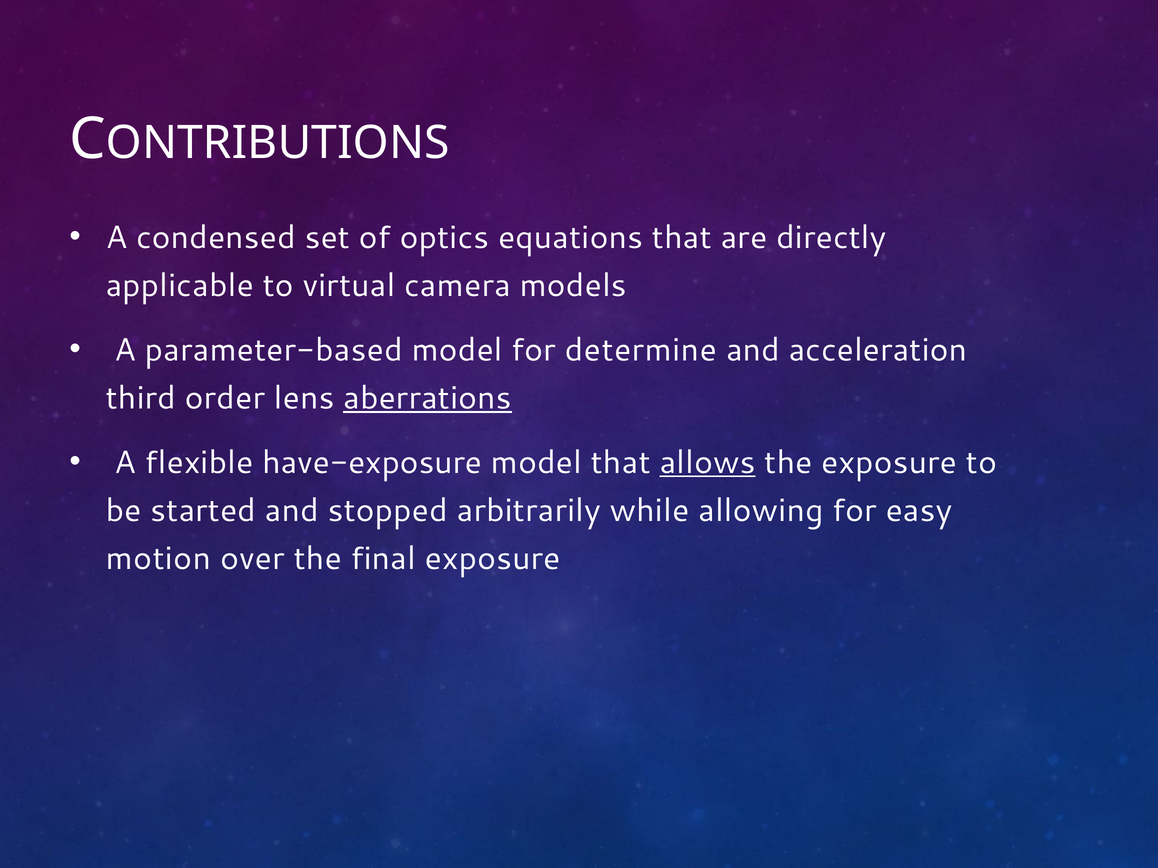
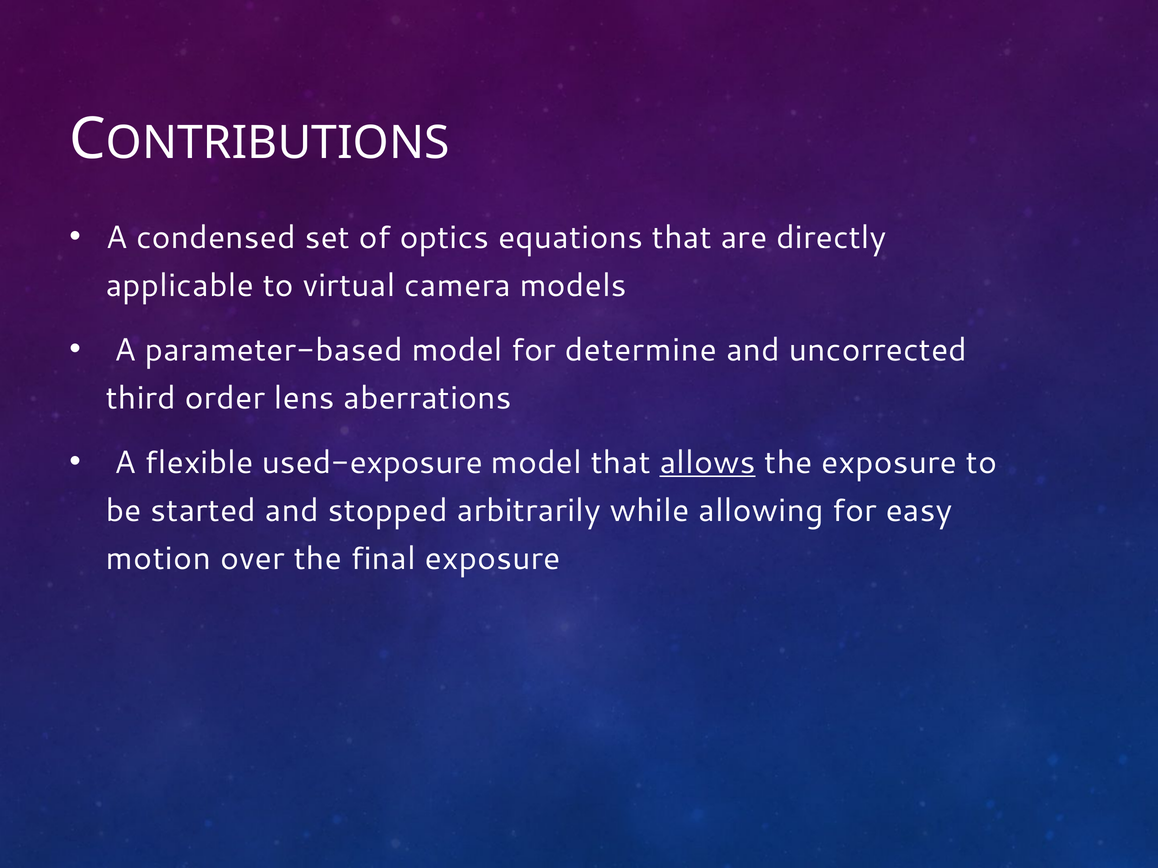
acceleration: acceleration -> uncorrected
aberrations underline: present -> none
have-exposure: have-exposure -> used-exposure
